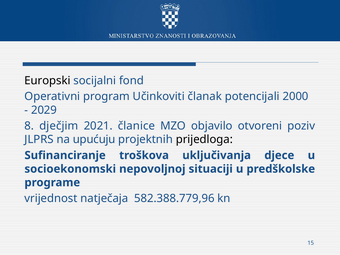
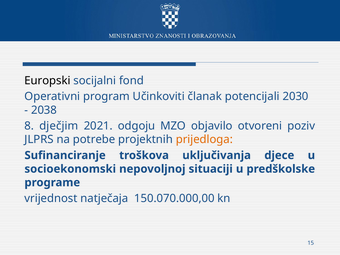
2000: 2000 -> 2030
2029: 2029 -> 2038
članice: članice -> odgoju
upućuju: upućuju -> potrebe
prijedloga colour: black -> orange
582.388.779,96: 582.388.779,96 -> 150.070.000,00
